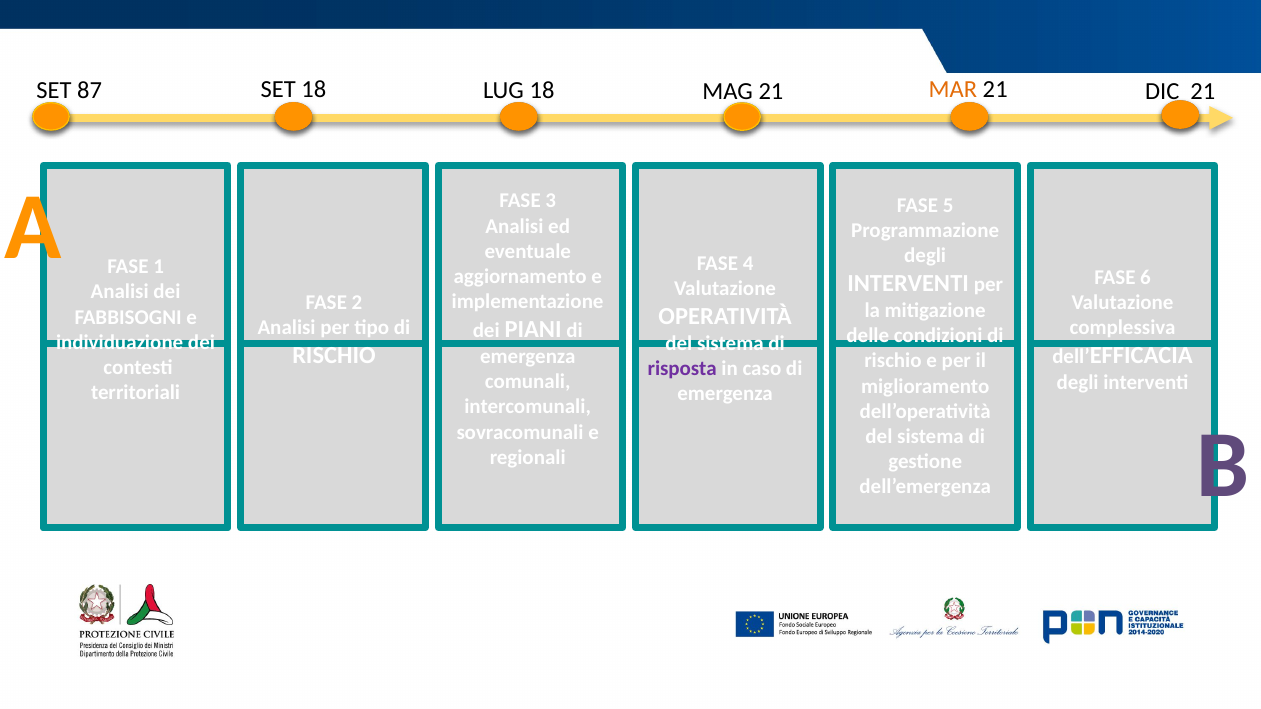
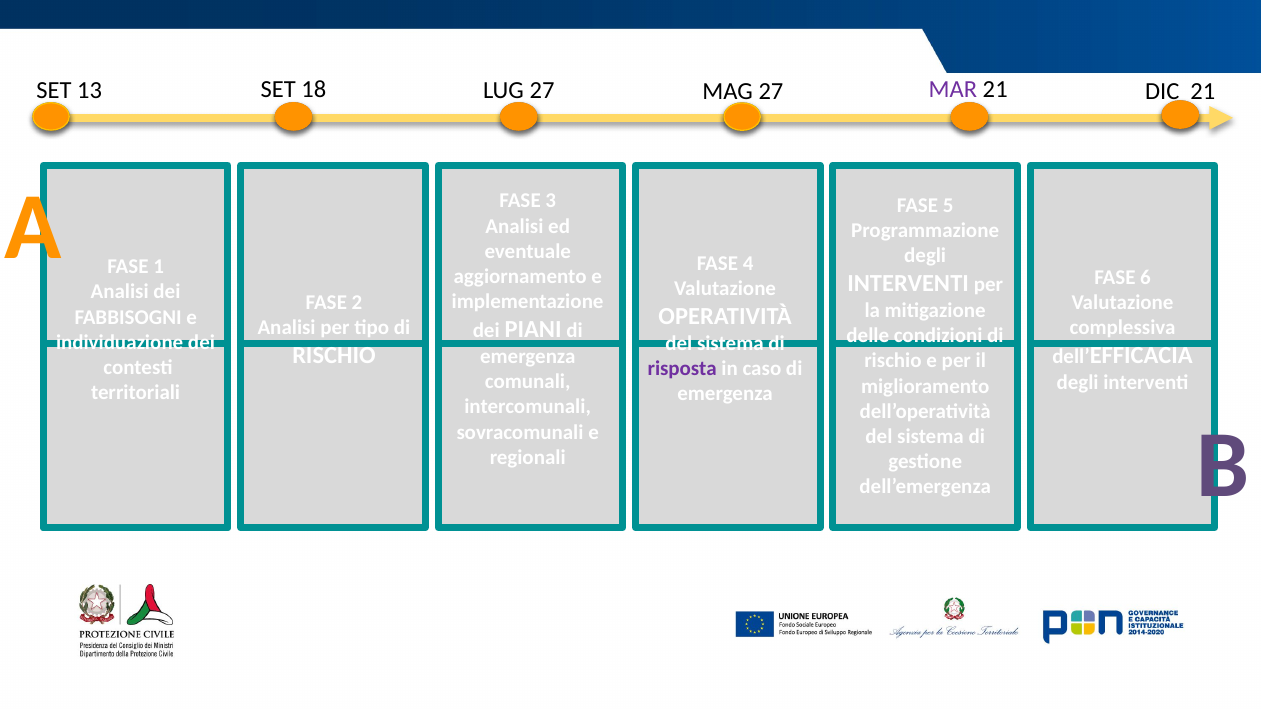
MAR colour: orange -> purple
87: 87 -> 13
LUG 18: 18 -> 27
MAG 21: 21 -> 27
